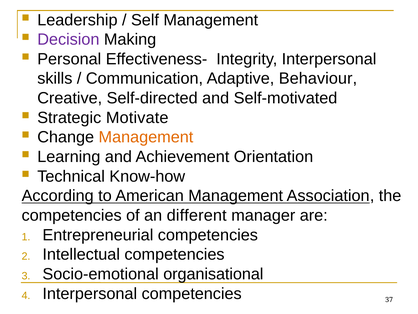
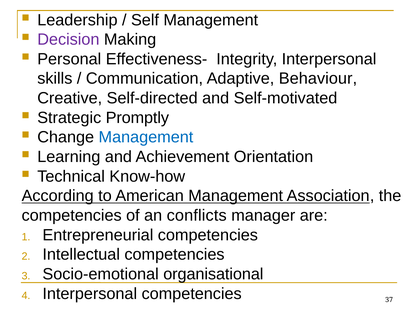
Motivate: Motivate -> Promptly
Management at (146, 137) colour: orange -> blue
different: different -> conflicts
